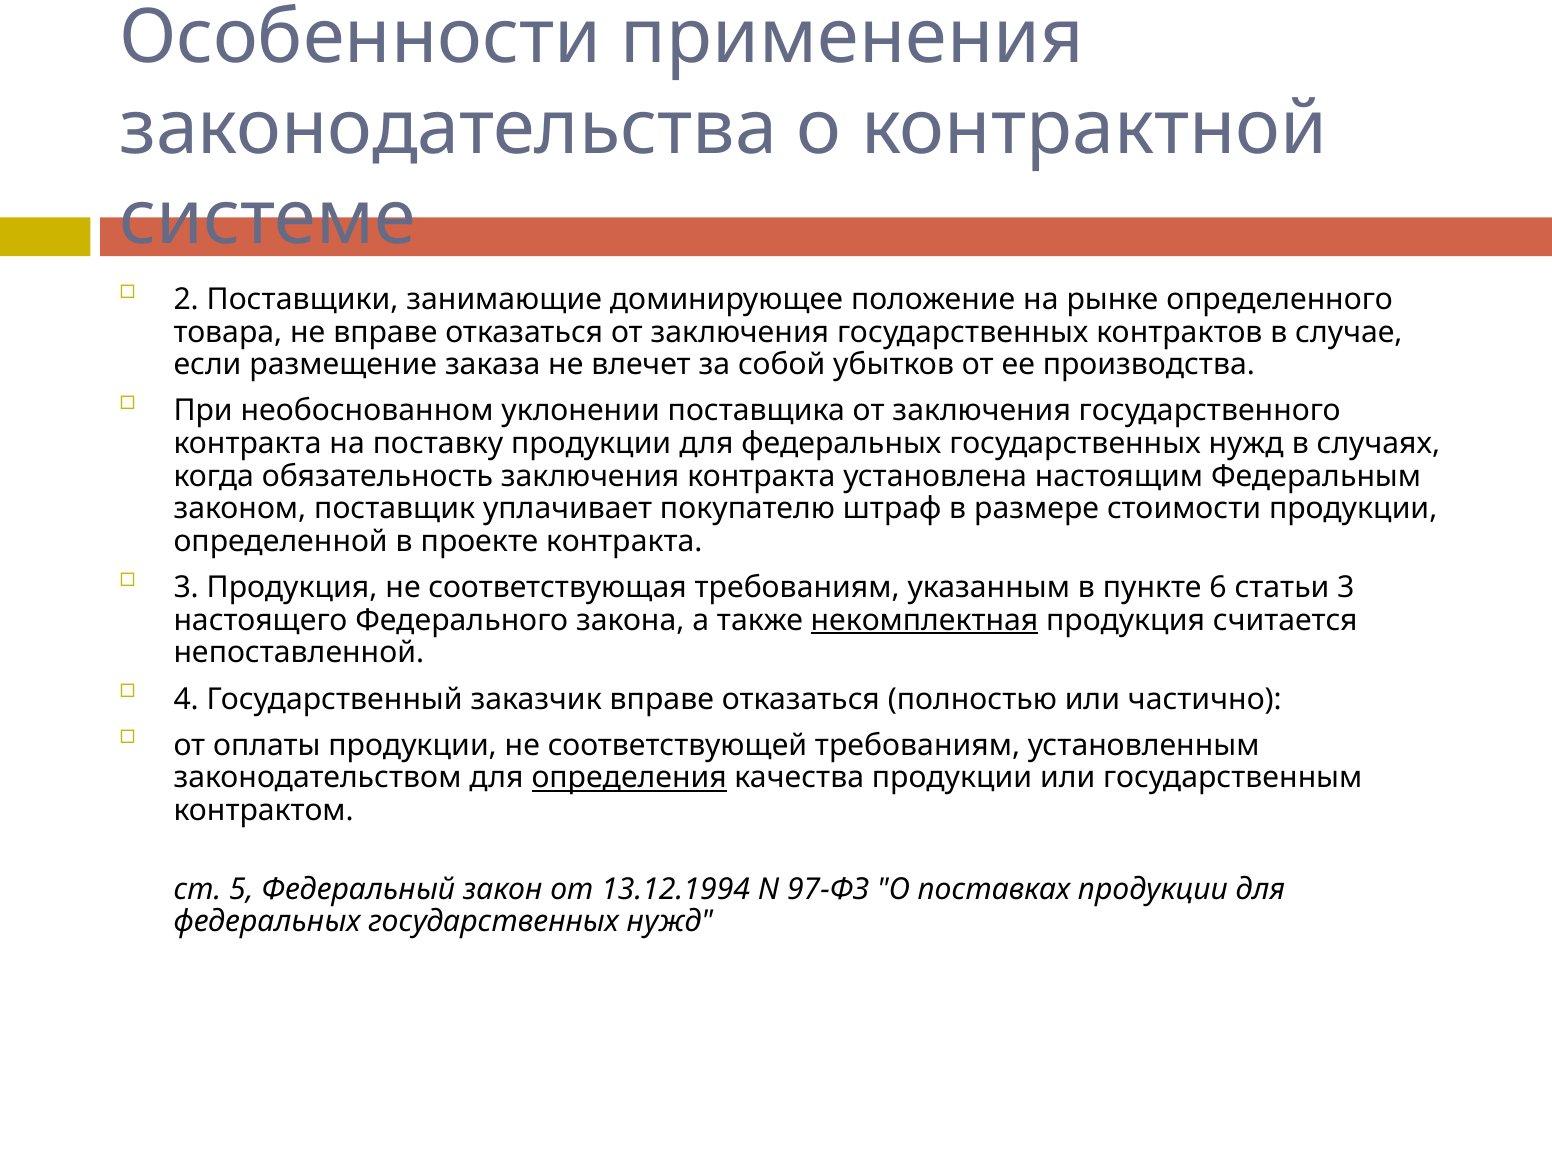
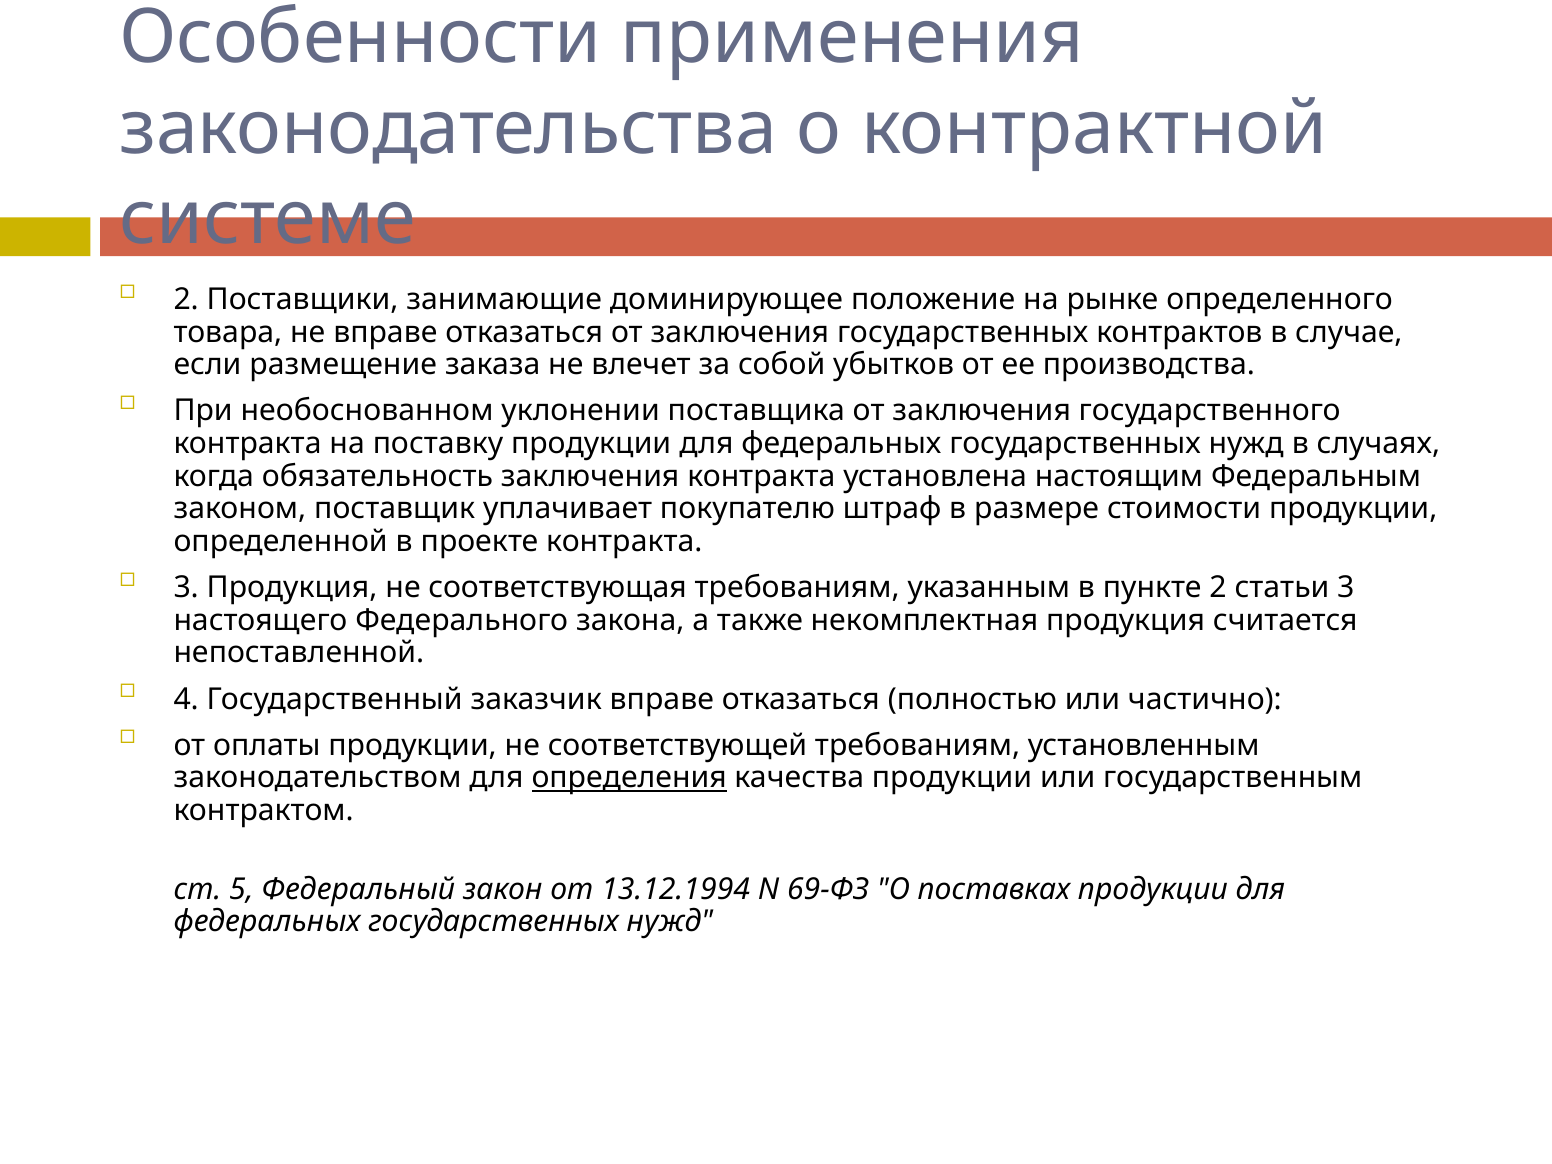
пункте 6: 6 -> 2
некомплектная underline: present -> none
97-ФЗ: 97-ФЗ -> 69-ФЗ
